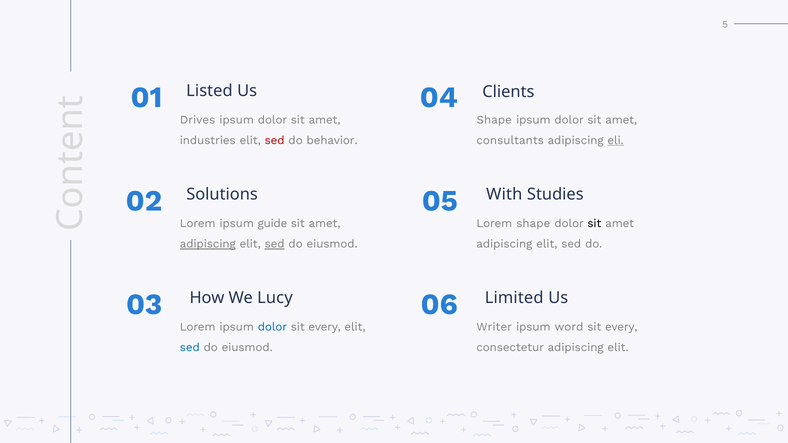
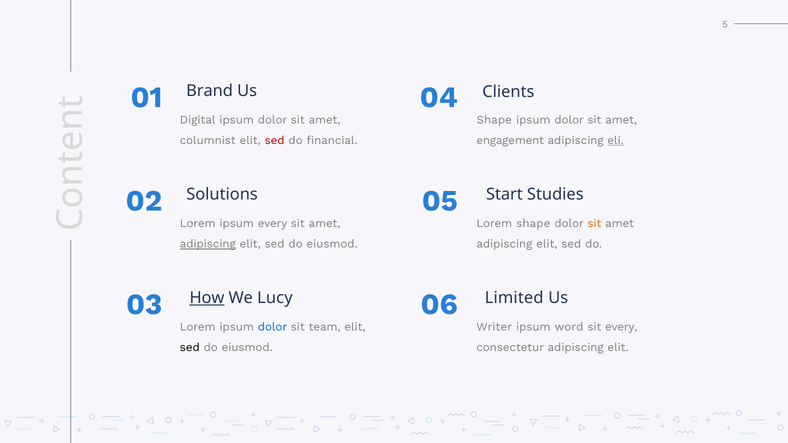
Listed: Listed -> Brand
Drives: Drives -> Digital
industries: industries -> columnist
behavior: behavior -> financial
consultants: consultants -> engagement
With: With -> Start
ipsum guide: guide -> every
sit at (594, 223) colour: black -> orange
sed at (275, 244) underline: present -> none
How underline: none -> present
every at (325, 327): every -> team
sed at (190, 348) colour: blue -> black
